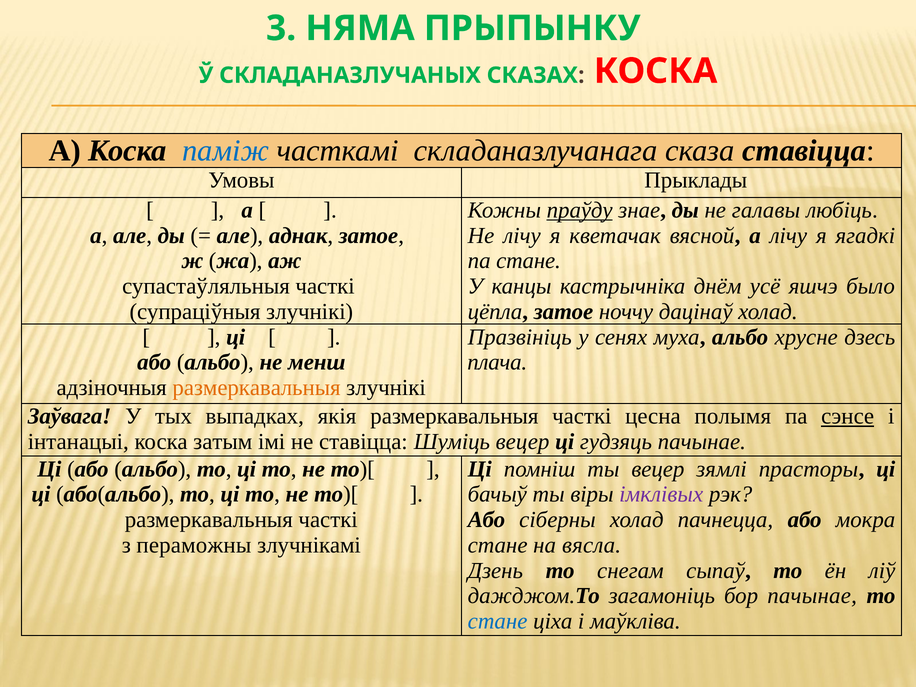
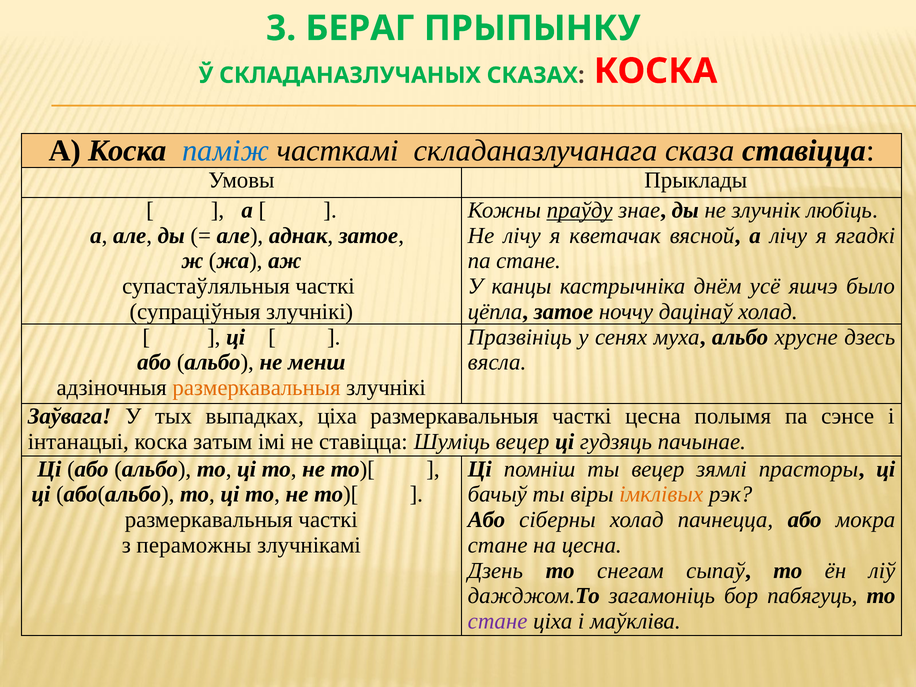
НЯМА: НЯМА -> БЕРАГ
галавы: галавы -> злучнік
плача: плача -> вясла
выпадках якія: якія -> ціха
сэнсе underline: present -> none
імклівых colour: purple -> orange
на вясла: вясла -> цесна
бор пачынае: пачынае -> пабягуць
стане at (498, 621) colour: blue -> purple
